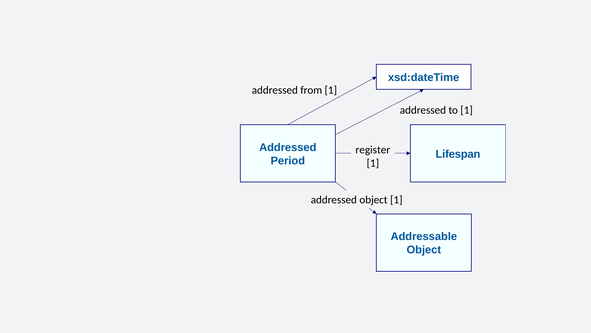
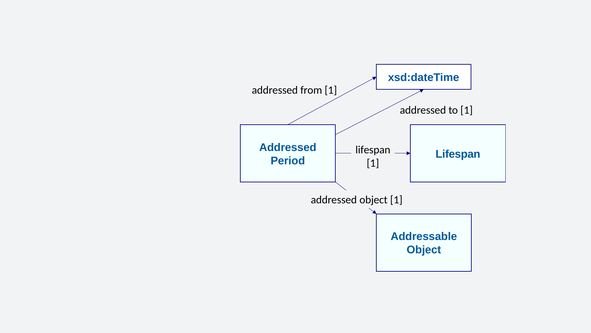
register at (373, 150): register -> lifespan
